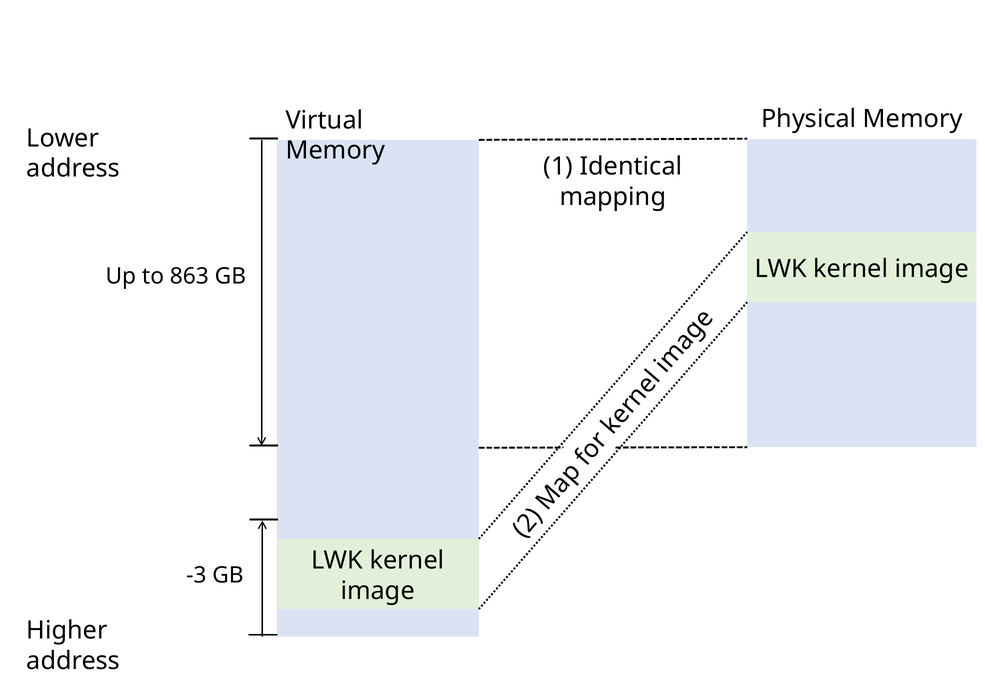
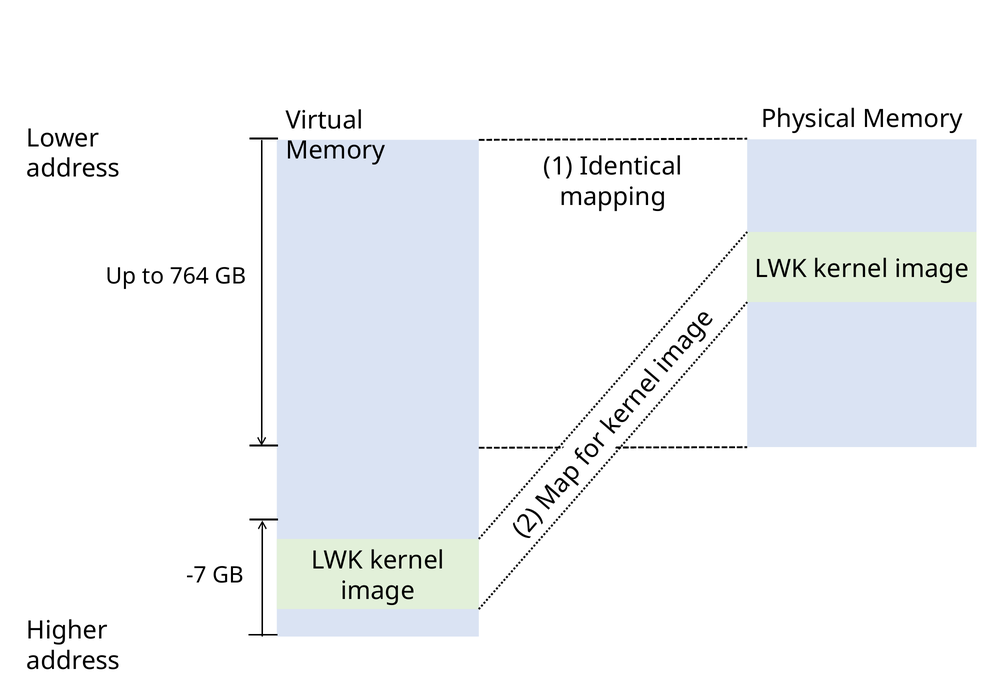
863: 863 -> 764
-3: -3 -> -7
